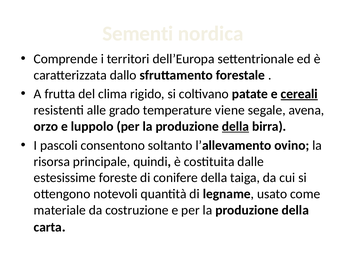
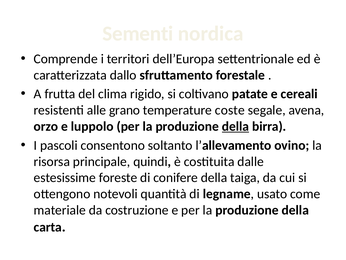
cereali underline: present -> none
grado: grado -> grano
viene: viene -> coste
